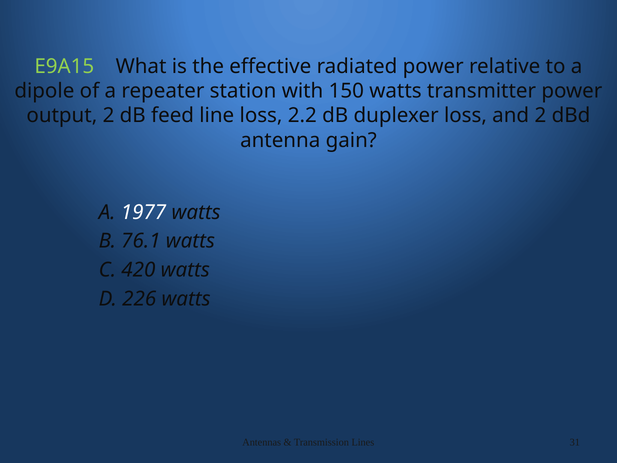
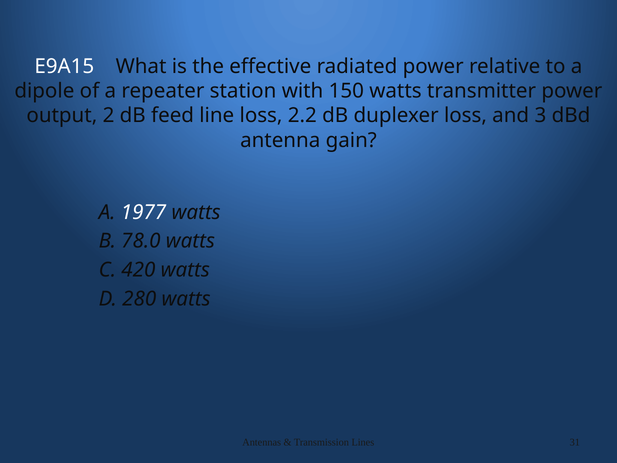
E9A15 colour: light green -> white
and 2: 2 -> 3
76.1: 76.1 -> 78.0
226: 226 -> 280
